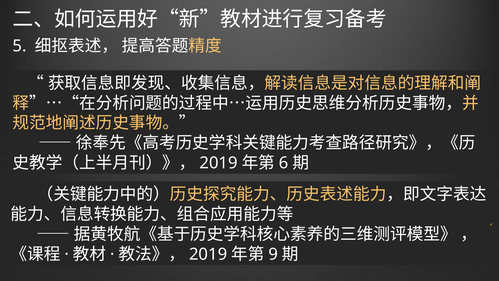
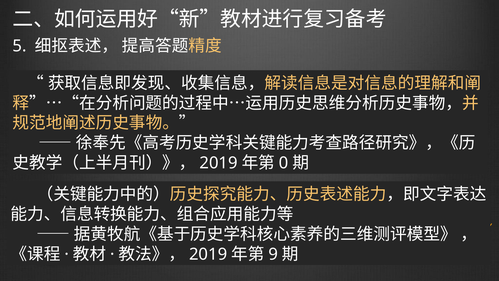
6: 6 -> 0
